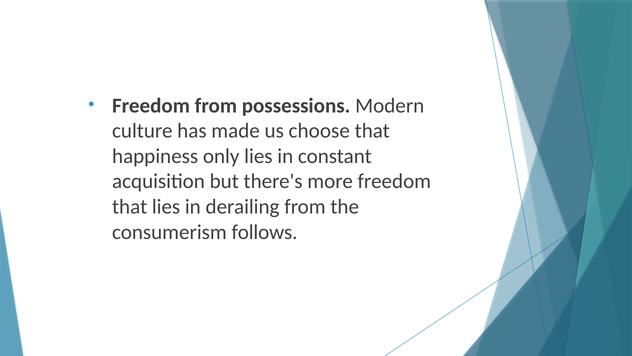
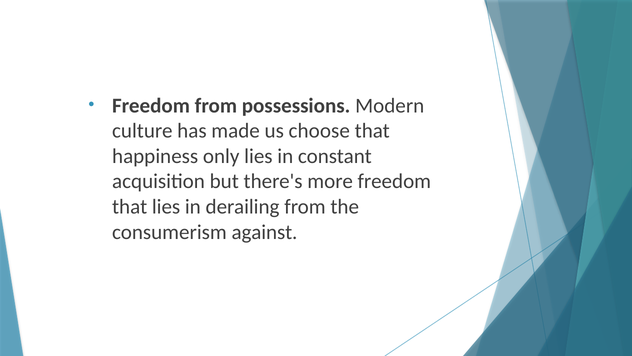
follows: follows -> against
